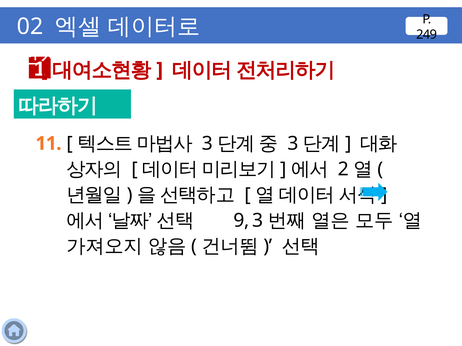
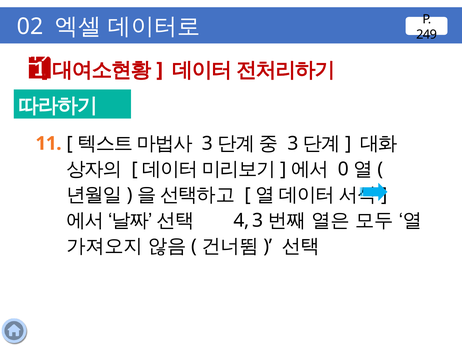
2: 2 -> 0
9: 9 -> 4
